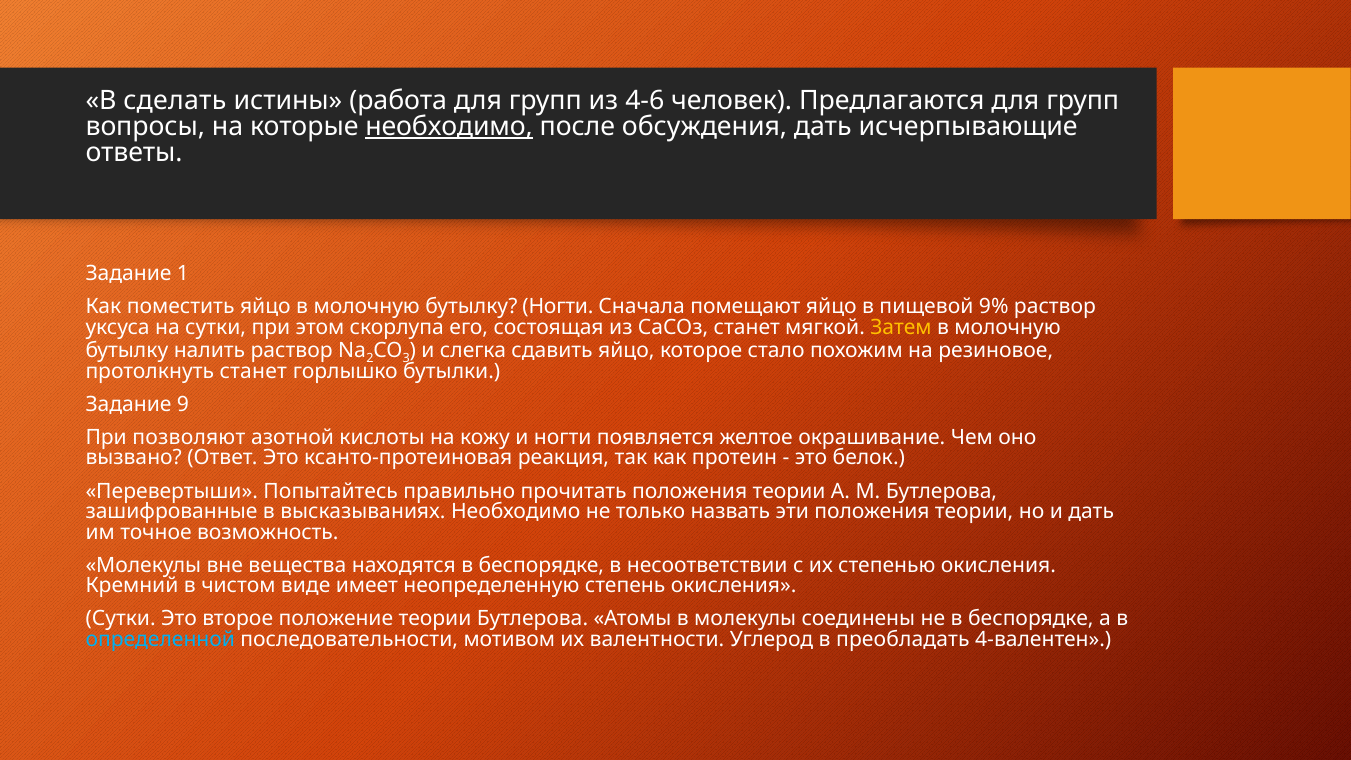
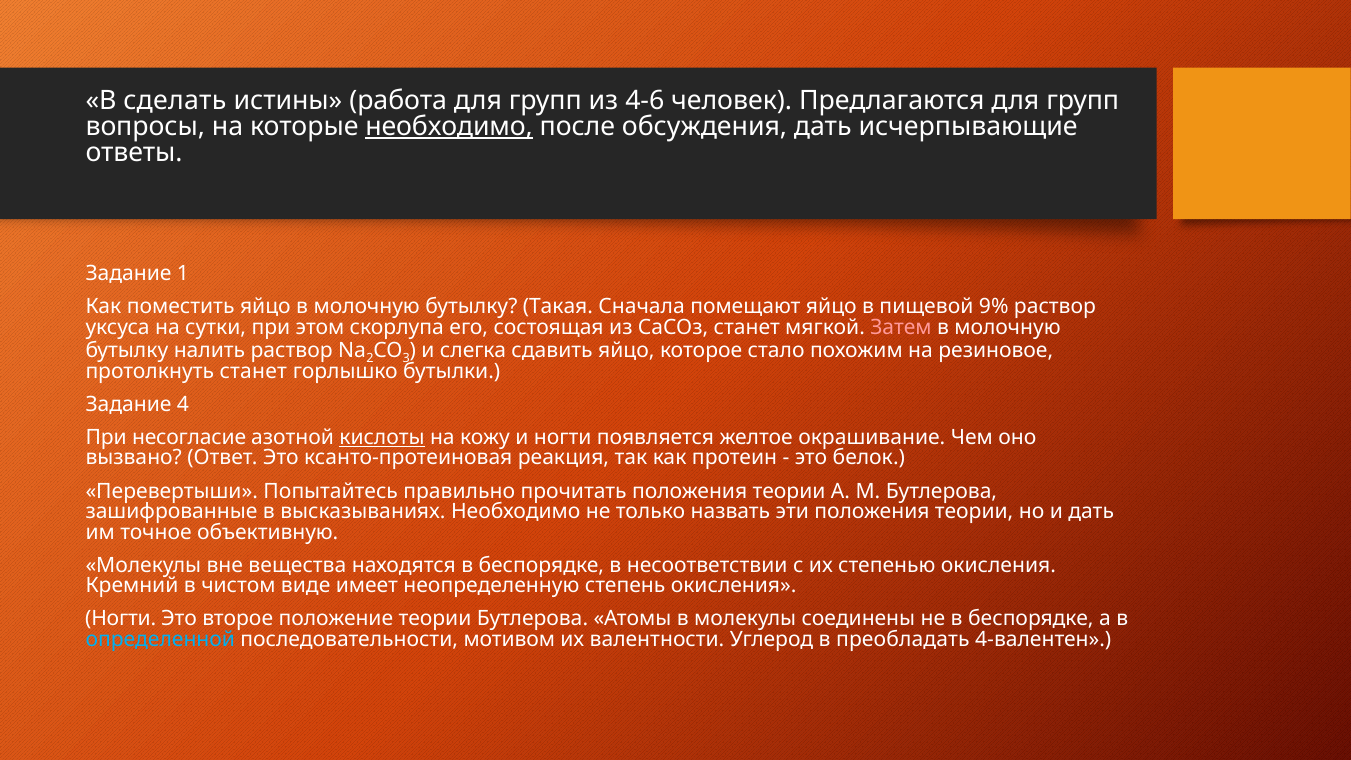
бутылку Ногти: Ногти -> Такая
Затем colour: yellow -> pink
9: 9 -> 4
позволяют: позволяют -> несогласие
кислоты underline: none -> present
возможность: возможность -> объективную
Сутки at (121, 619): Сутки -> Ногти
